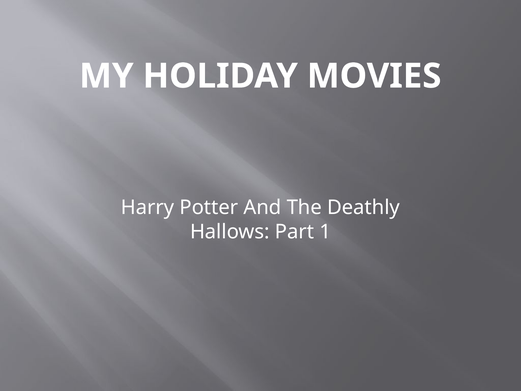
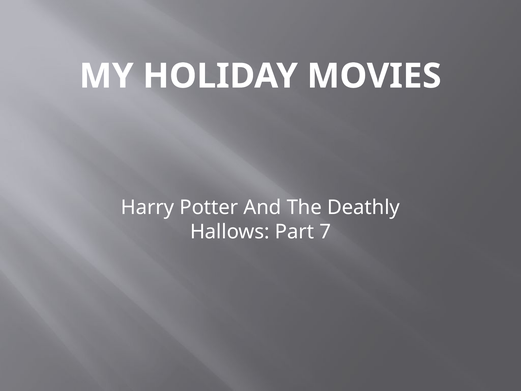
1: 1 -> 7
